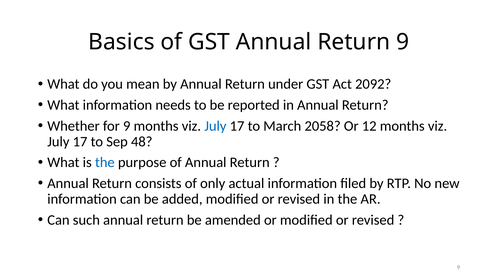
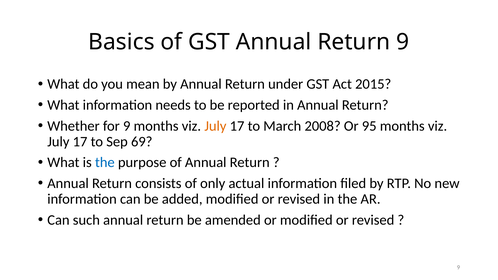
2092: 2092 -> 2015
July at (215, 126) colour: blue -> orange
2058: 2058 -> 2008
12: 12 -> 95
48: 48 -> 69
